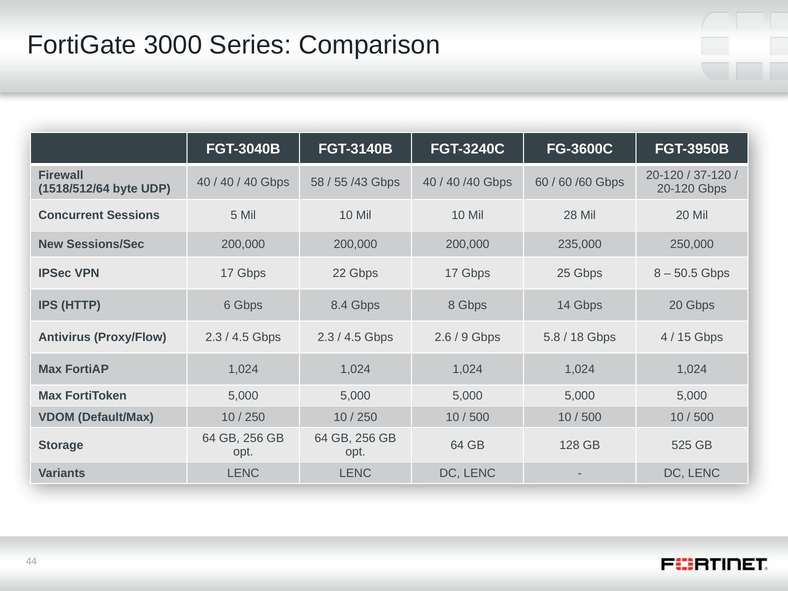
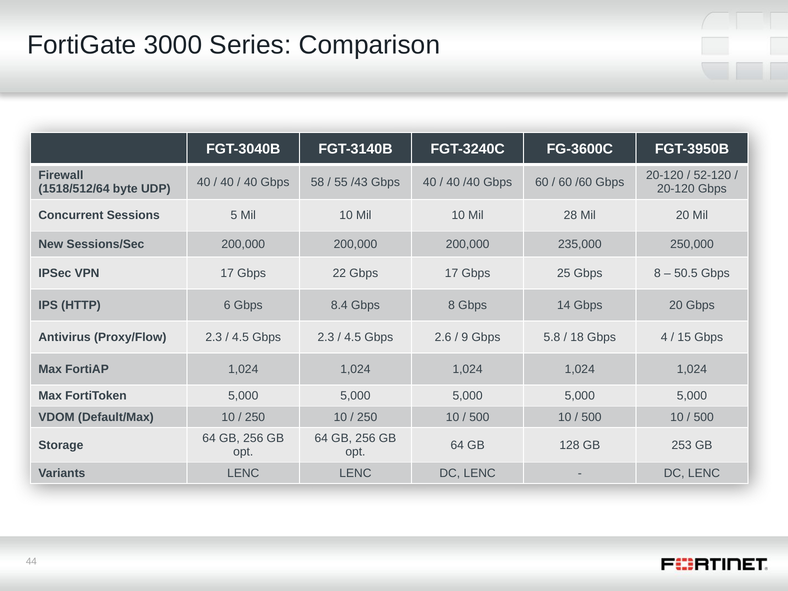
37-120: 37-120 -> 52-120
525: 525 -> 253
